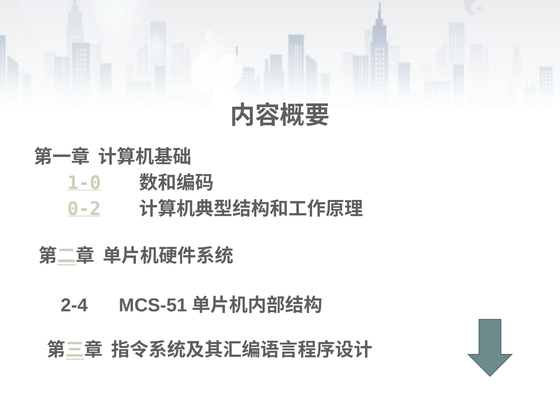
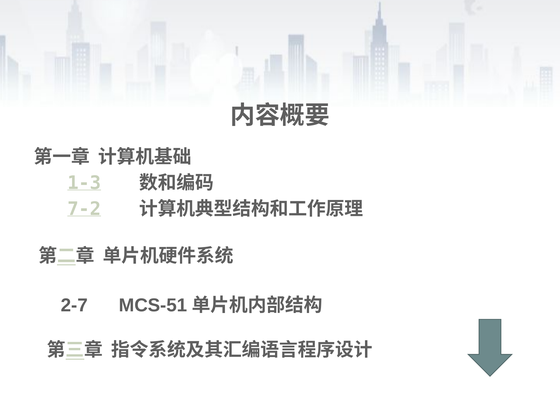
1-0: 1-0 -> 1-3
0-2: 0-2 -> 7-2
2-4: 2-4 -> 2-7
